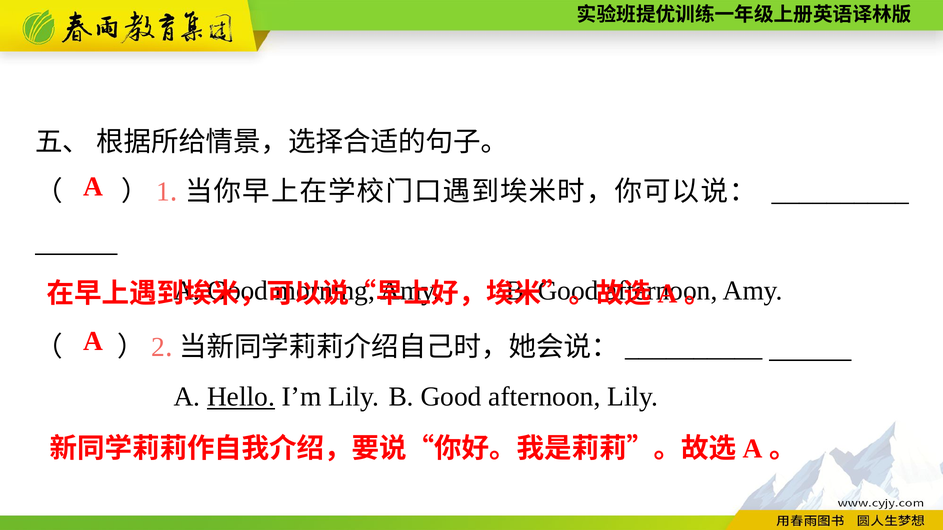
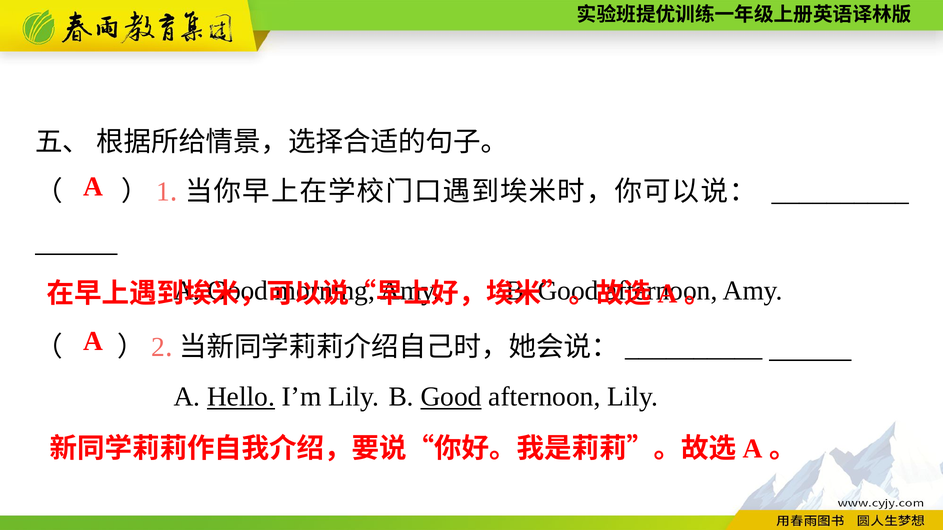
Good at (451, 397) underline: none -> present
